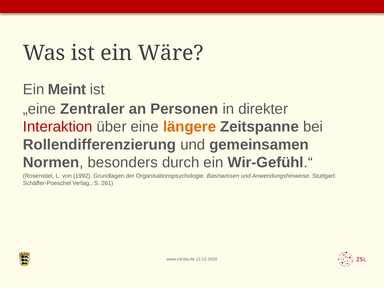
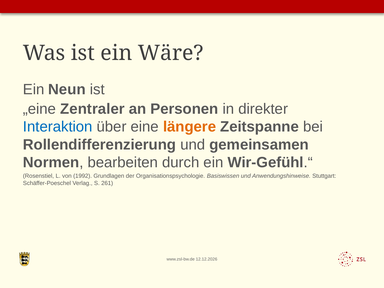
Meint: Meint -> Neun
Interaktion colour: red -> blue
besonders: besonders -> bearbeiten
